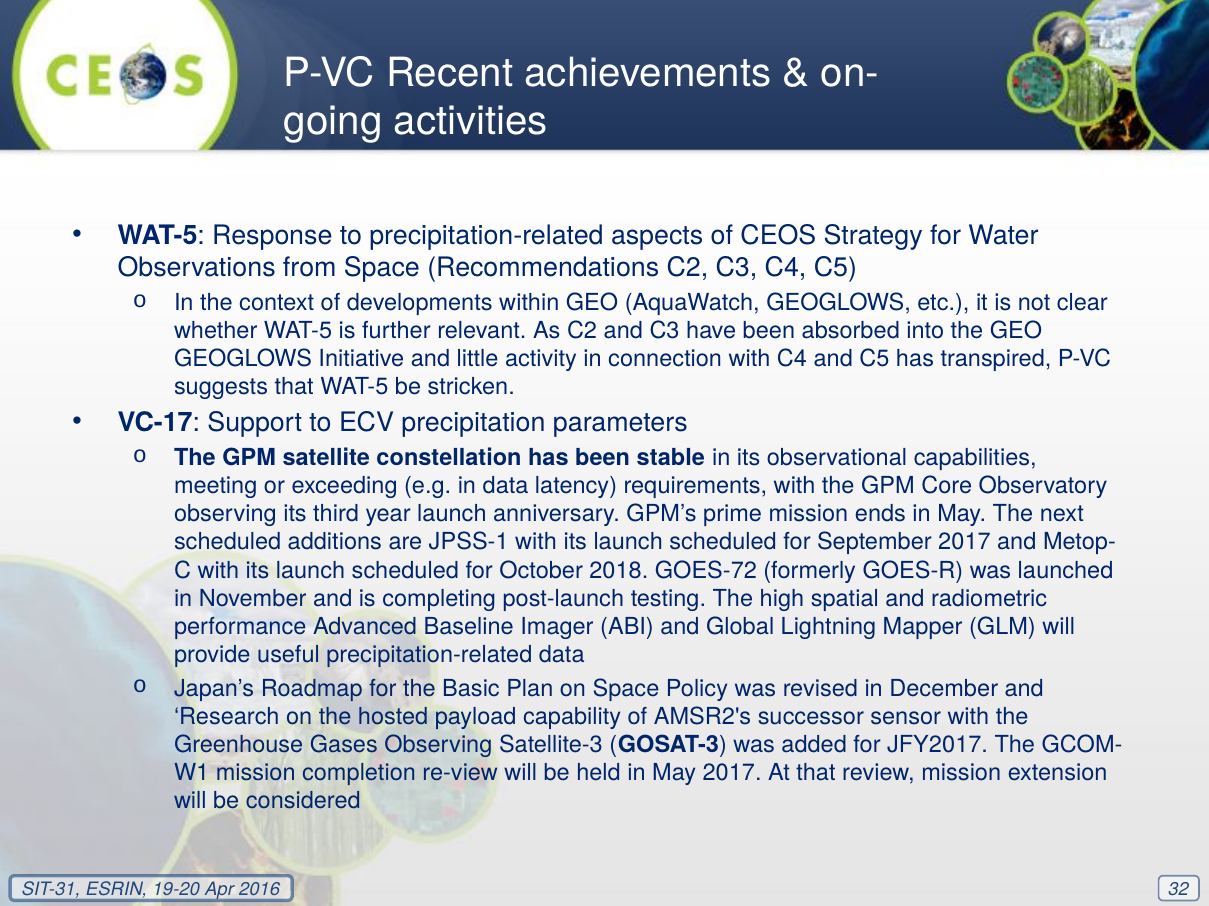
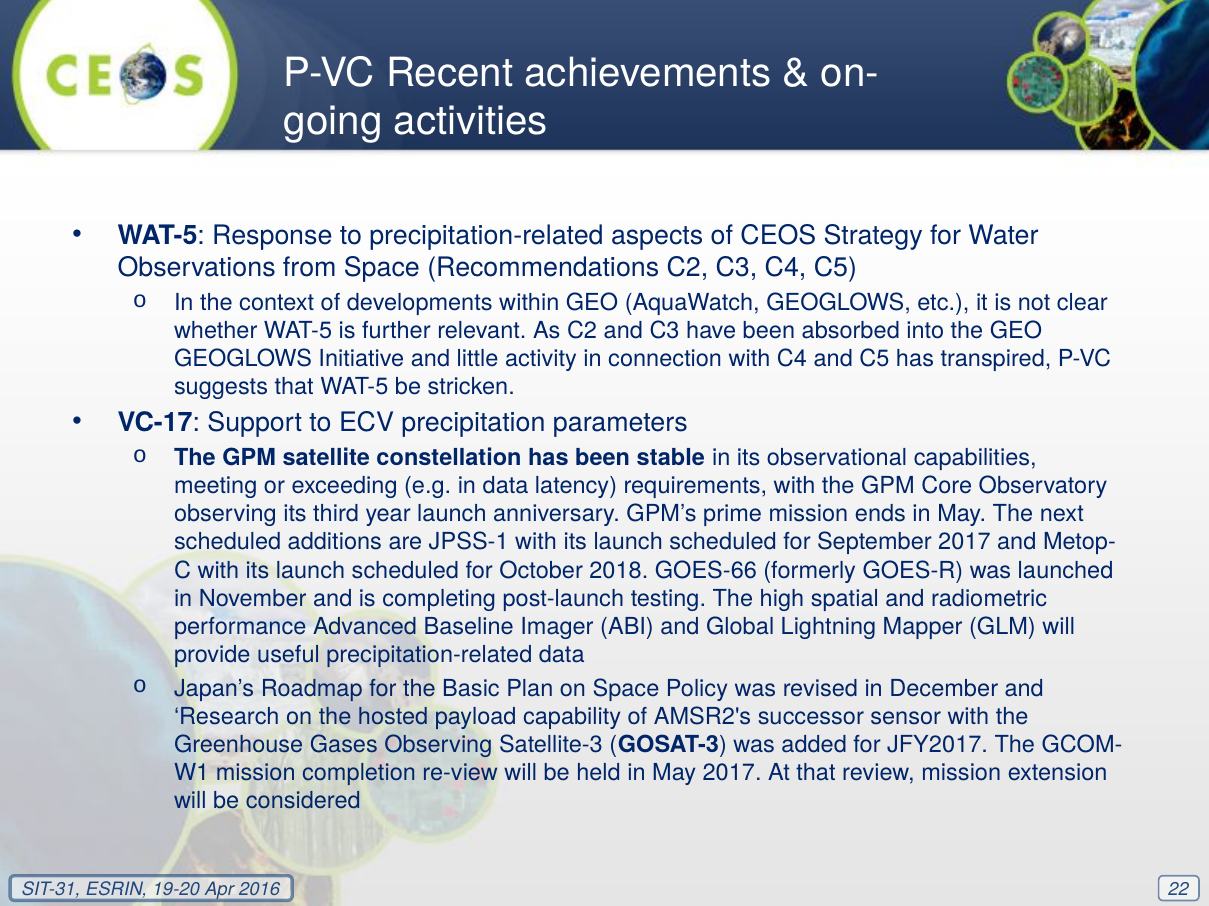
GOES-72: GOES-72 -> GOES-66
32: 32 -> 22
